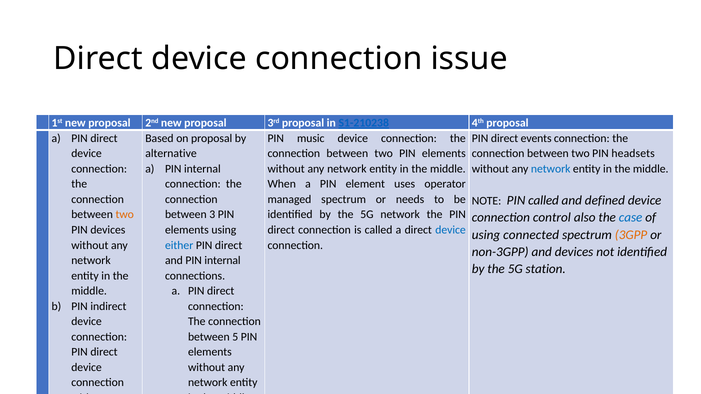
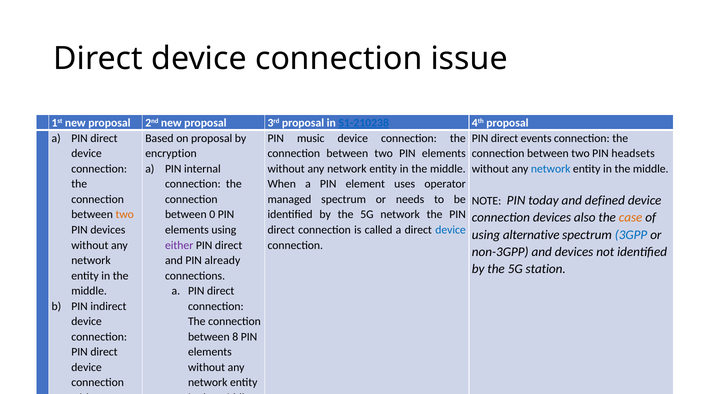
alternative: alternative -> encryption
PIN called: called -> today
3: 3 -> 0
connection control: control -> devices
case colour: blue -> orange
connected: connected -> alternative
3GPP colour: orange -> blue
either colour: blue -> purple
and PIN internal: internal -> already
5: 5 -> 8
